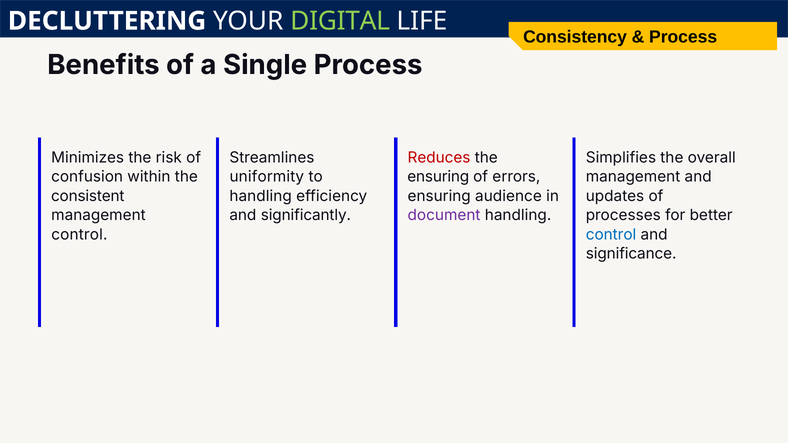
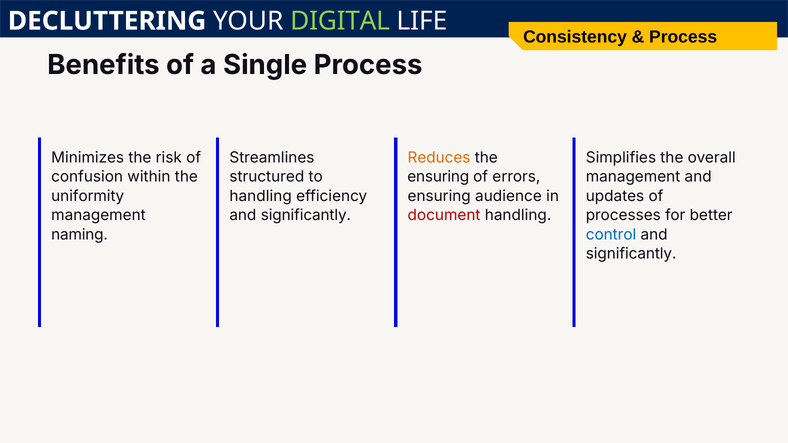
Reduces colour: red -> orange
uniformity: uniformity -> structured
consistent: consistent -> uniformity
document colour: purple -> red
control at (79, 235): control -> naming
significance at (631, 254): significance -> significantly
